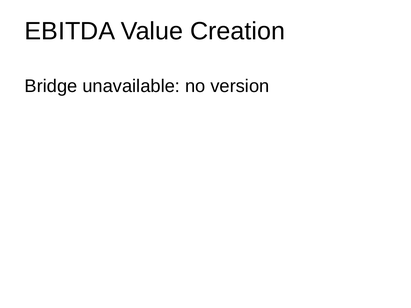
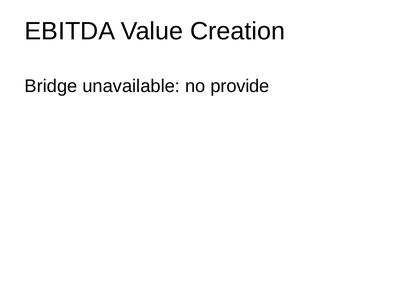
version: version -> provide
